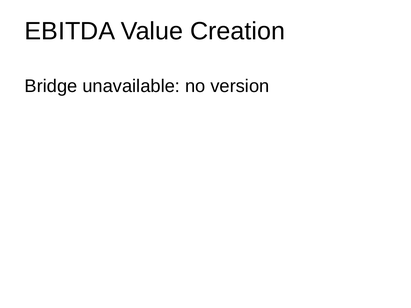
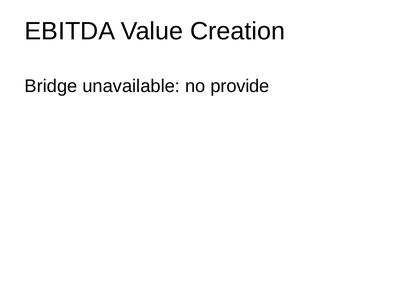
version: version -> provide
